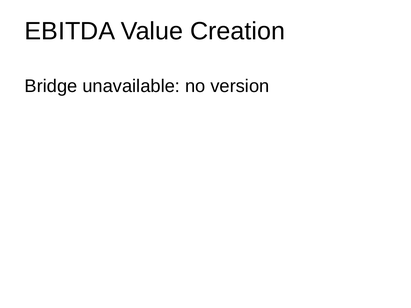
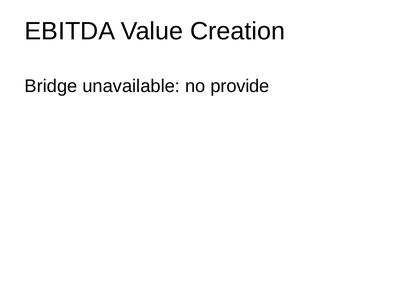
version: version -> provide
